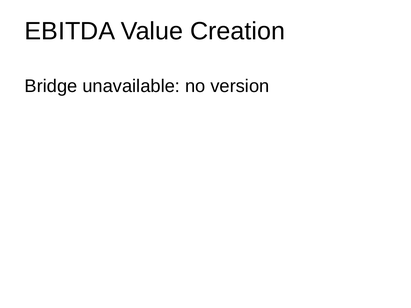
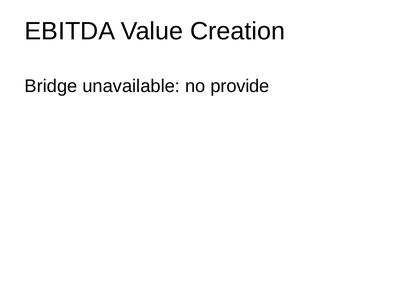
version: version -> provide
